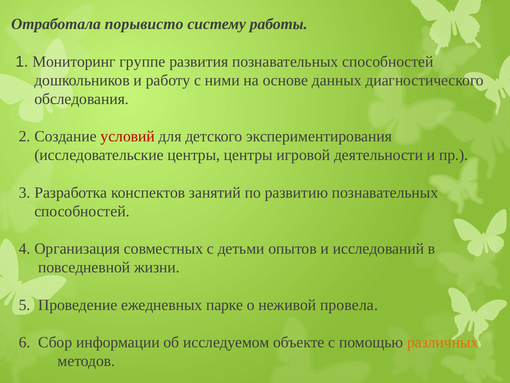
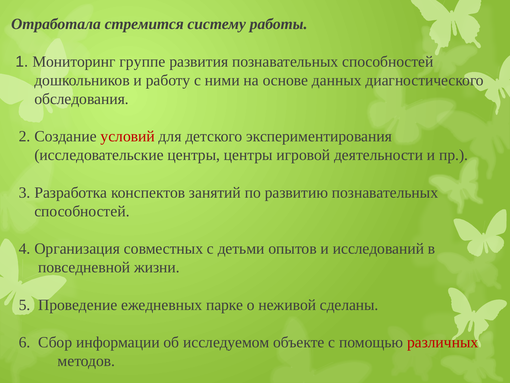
порывисто: порывисто -> стремится
провела: провела -> сделаны
различных colour: orange -> red
